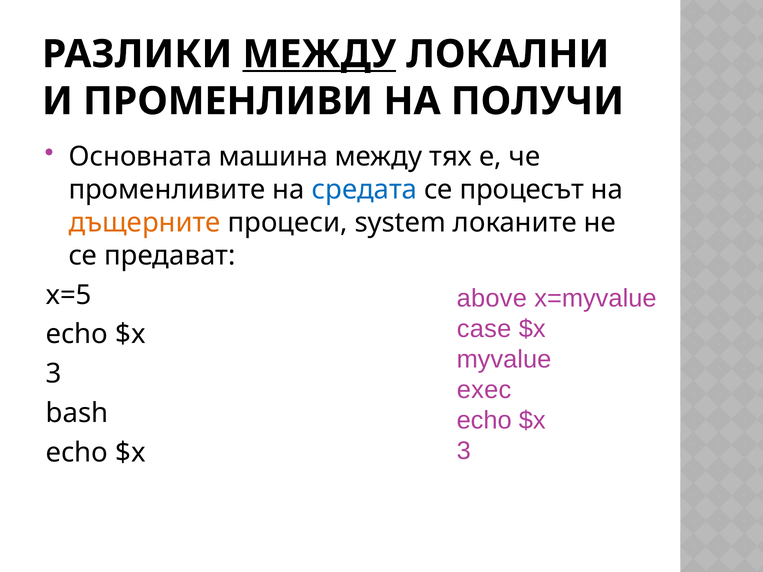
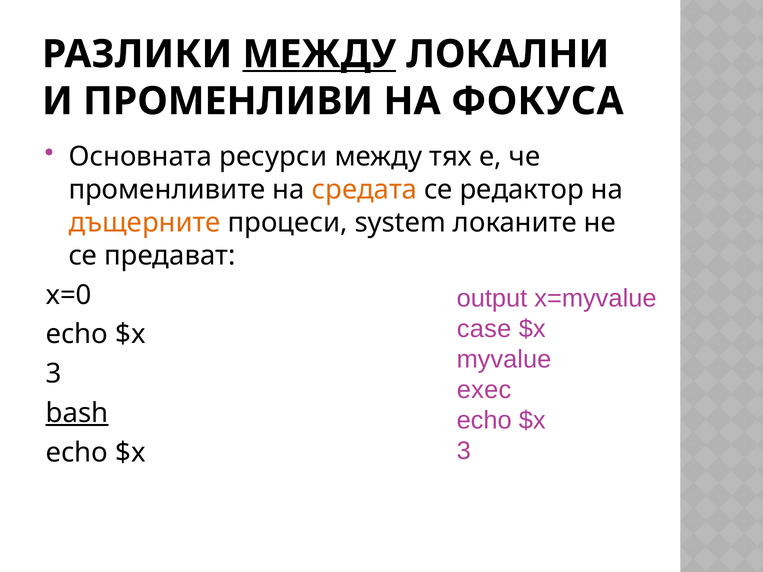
ПОЛУЧИ: ПОЛУЧИ -> ФОКУСА
машина: машина -> ресурси
средата colour: blue -> orange
процесът: процесът -> редактор
above: above -> output
x=5: x=5 -> x=0
bash underline: none -> present
